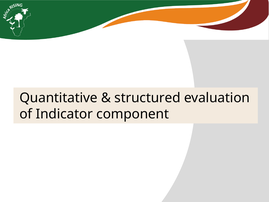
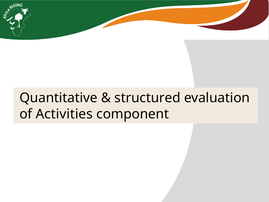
Indicator: Indicator -> Activities
